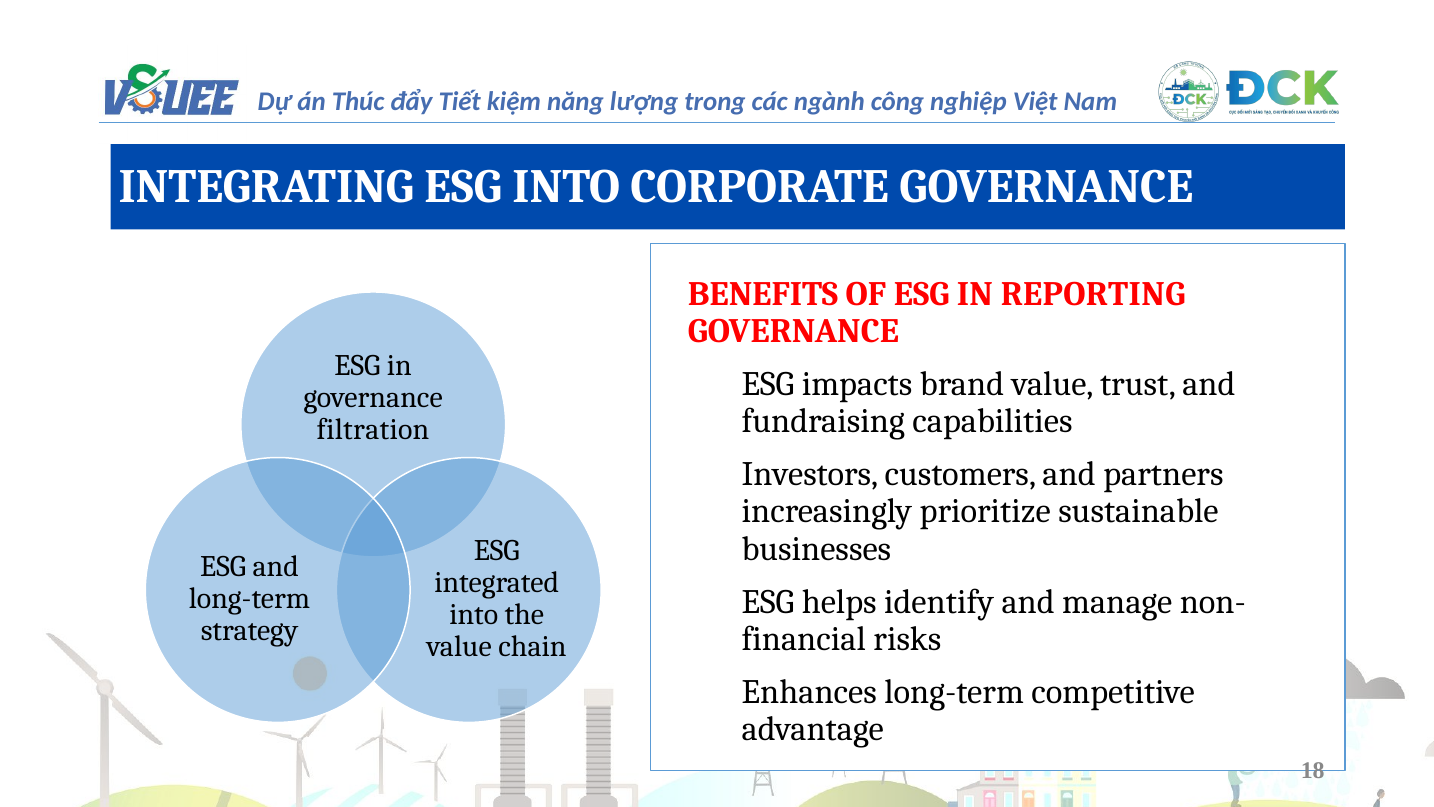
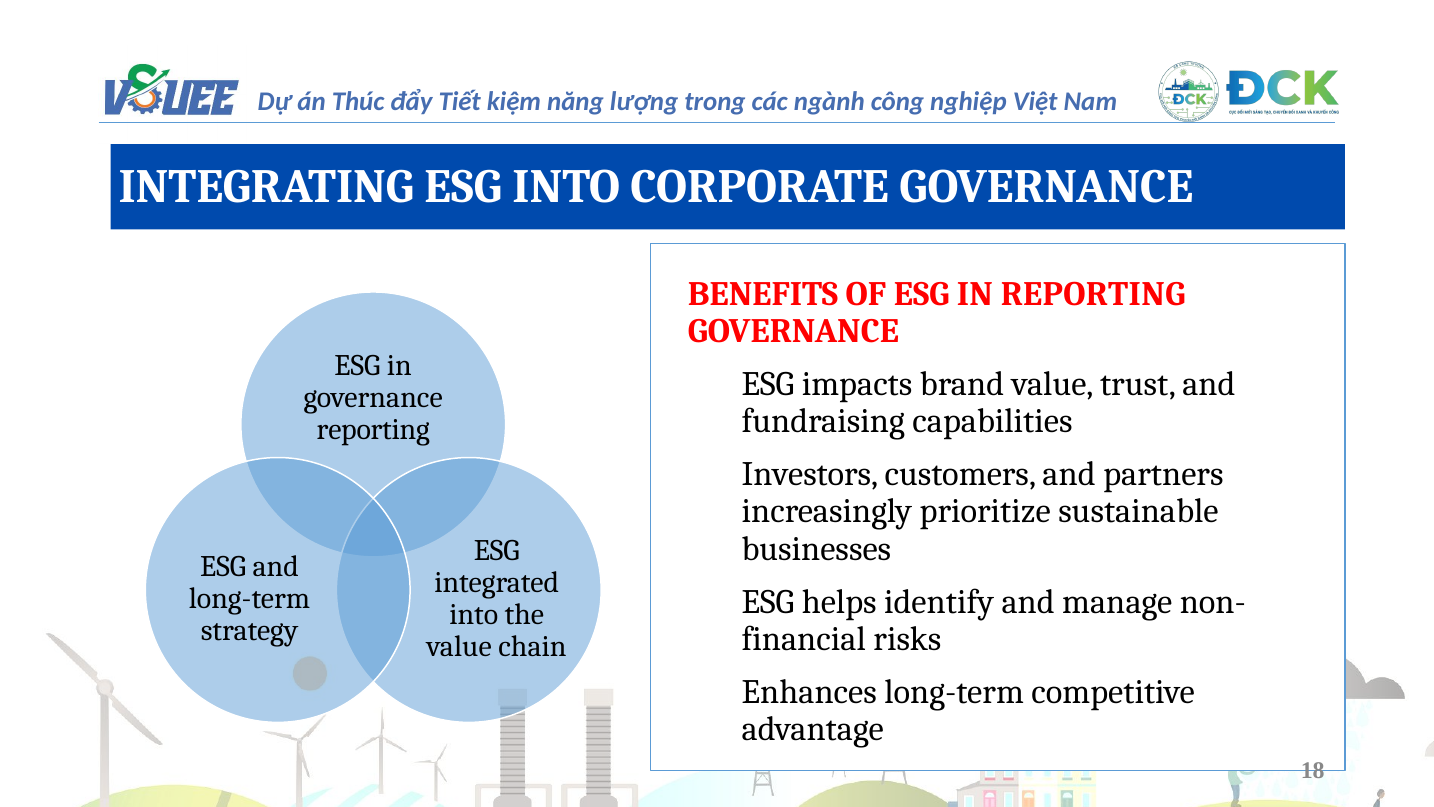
filtration at (373, 430): filtration -> reporting
